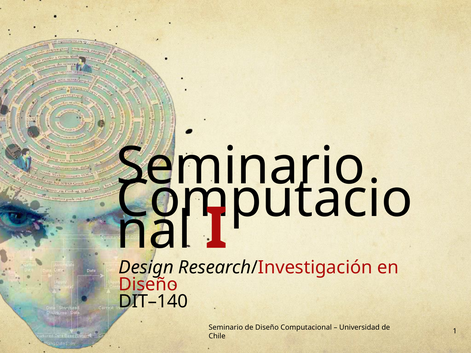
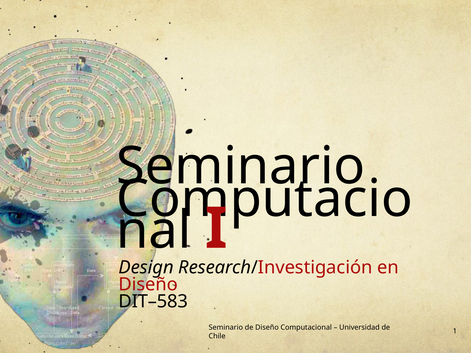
DIT–140: DIT–140 -> DIT–583
